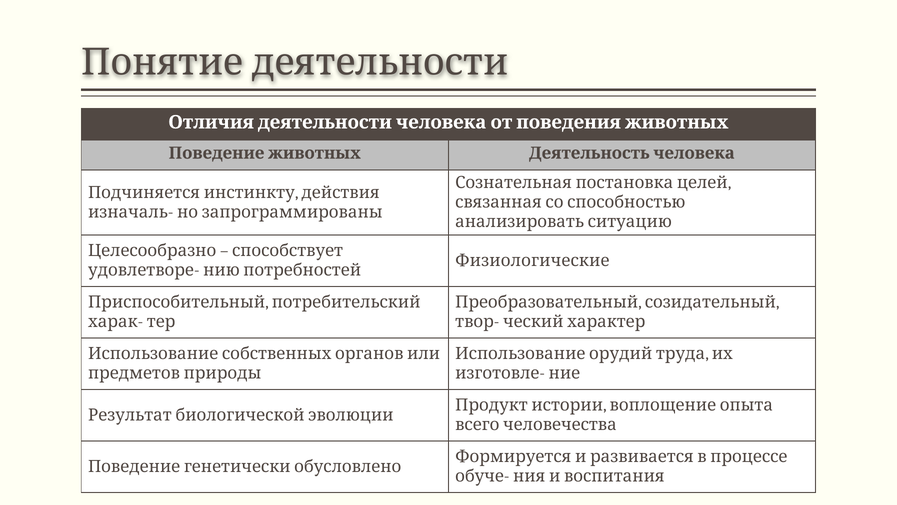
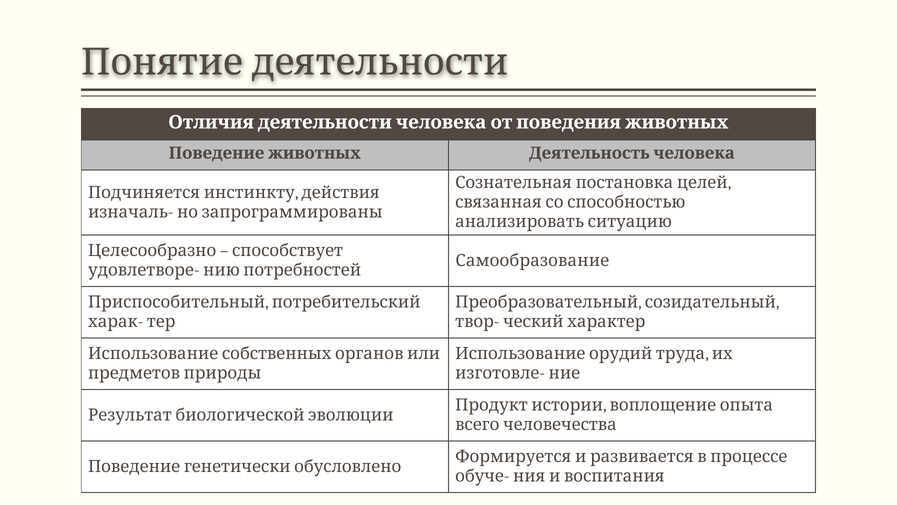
Физиологические: Физиологические -> Самообразование
